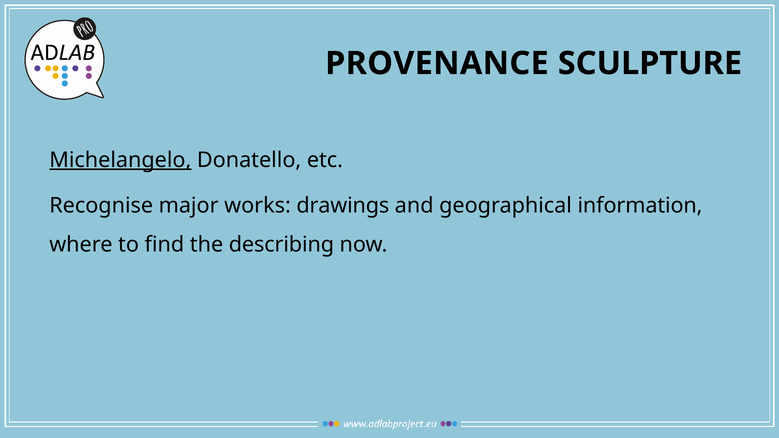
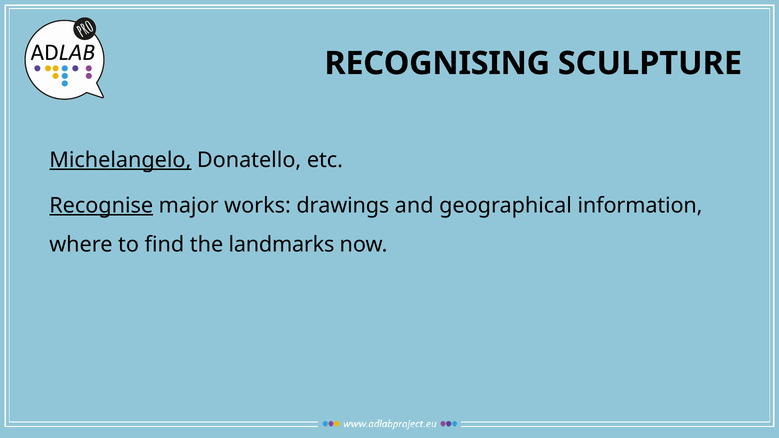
PROVENANCE: PROVENANCE -> RECOGNISING
Recognise underline: none -> present
describing: describing -> landmarks
